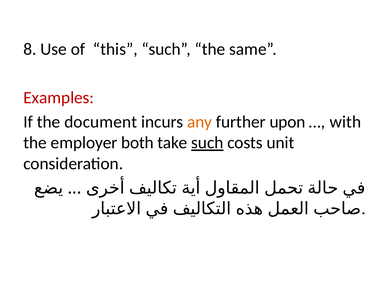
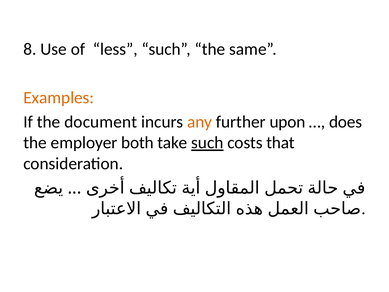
this: this -> less
Examples colour: red -> orange
with: with -> does
unit: unit -> that
